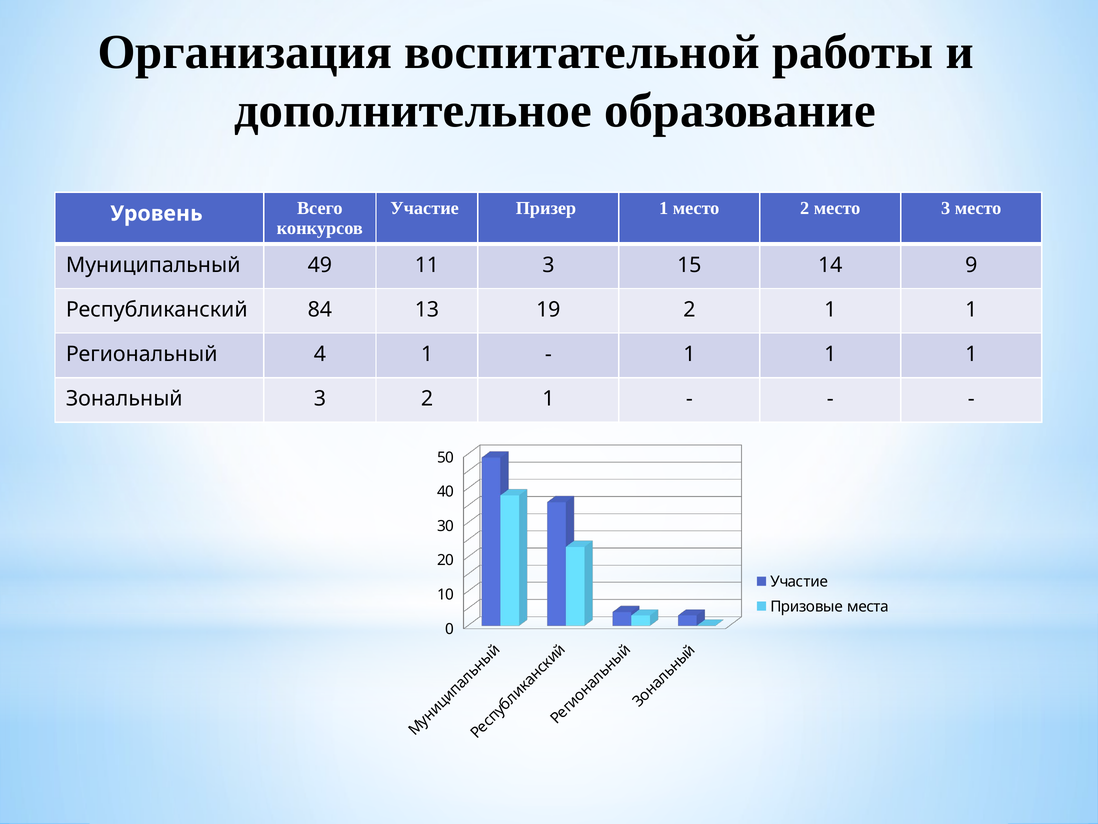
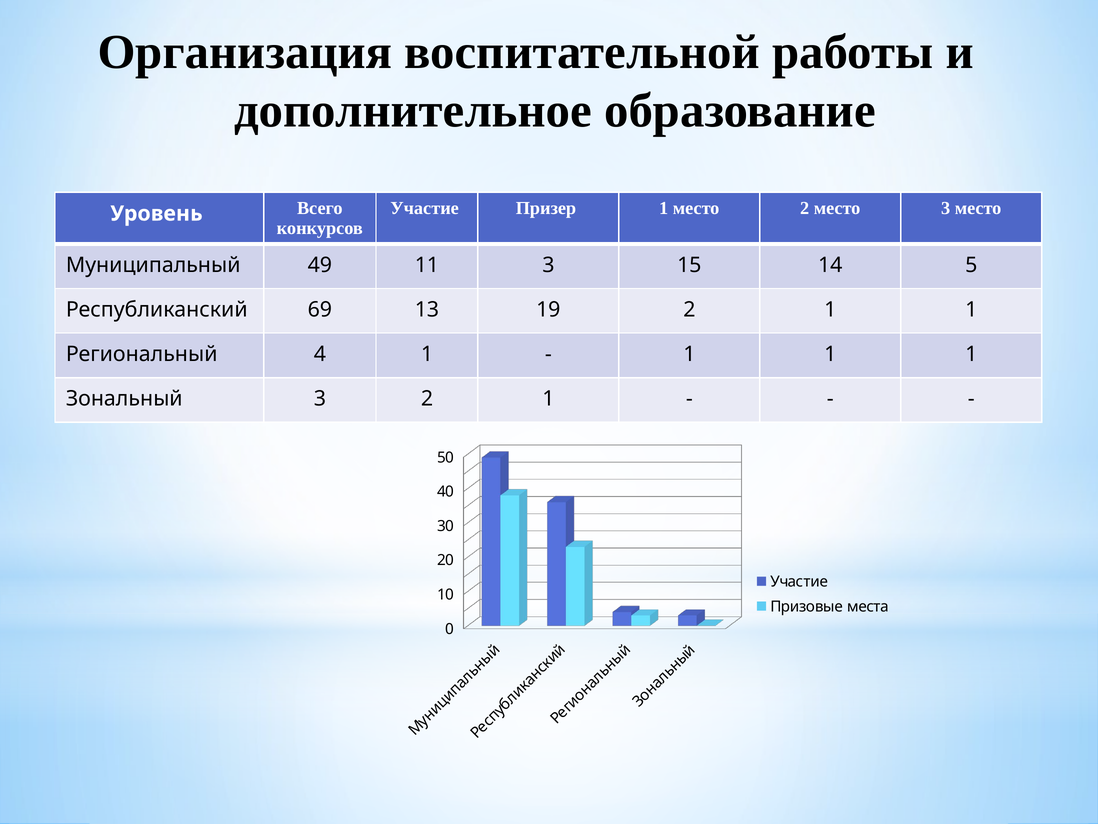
9: 9 -> 5
84: 84 -> 69
